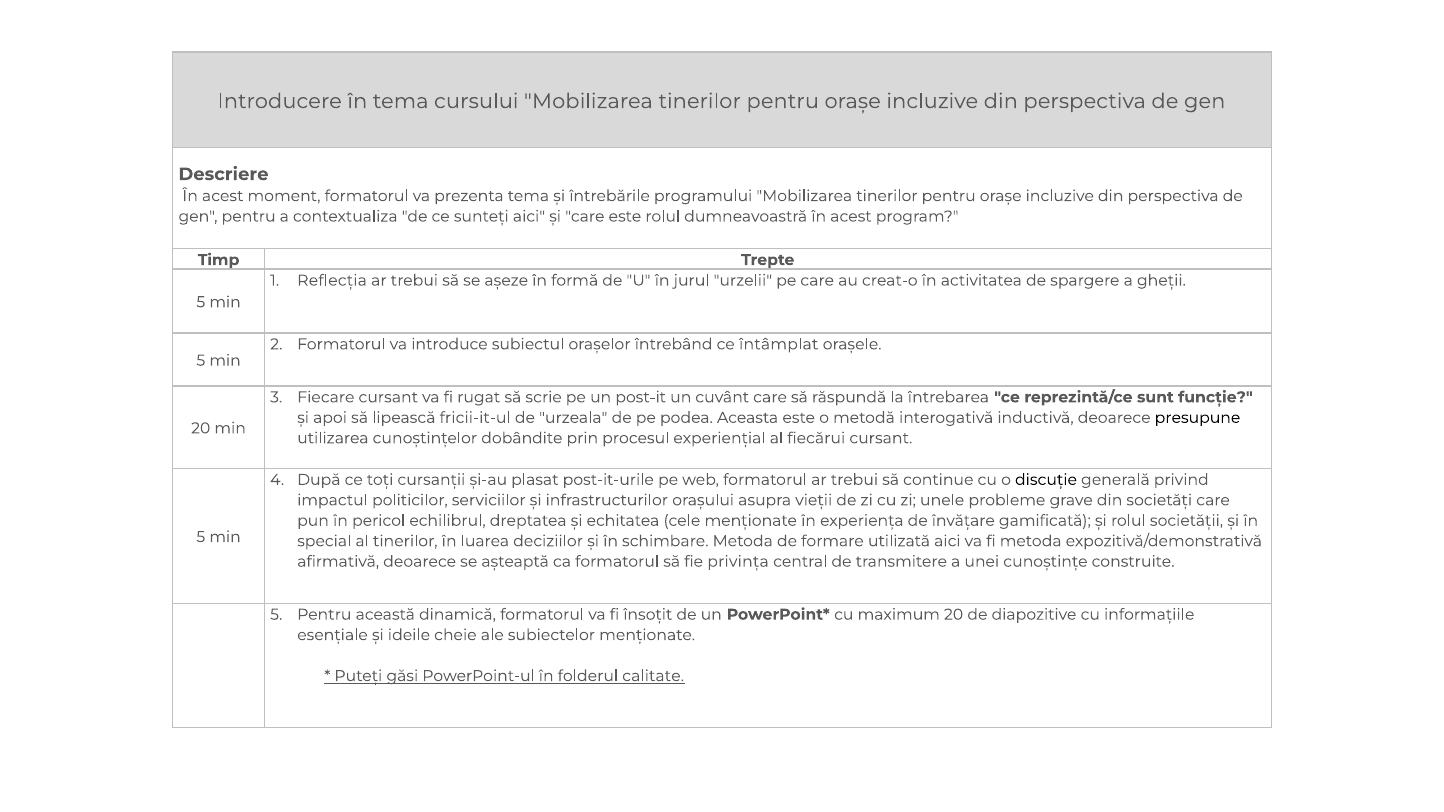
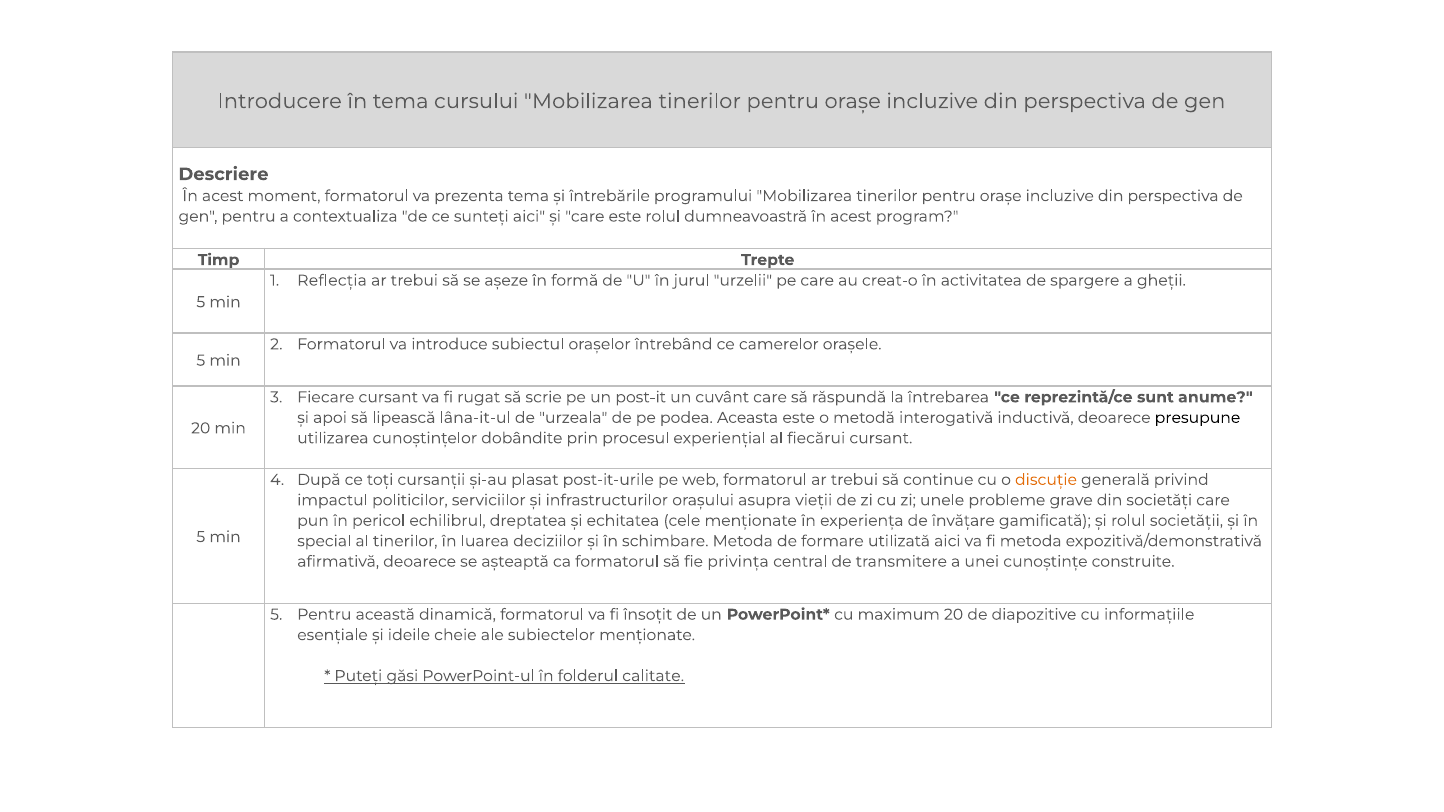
întâmplat: întâmplat -> camerelor
funcție: funcție -> anume
fricii-it-ul: fricii-it-ul -> lâna-it-ul
discuție colour: black -> orange
